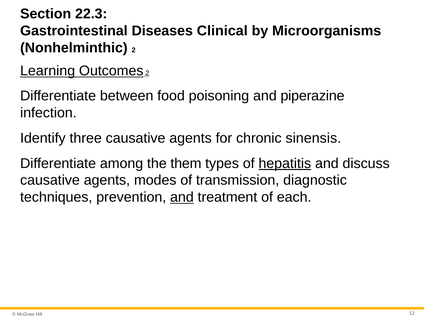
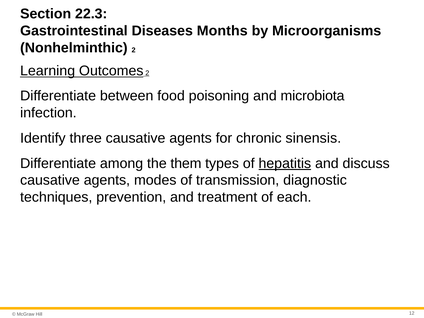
Clinical: Clinical -> Months
piperazine: piperazine -> microbiota
and at (182, 197) underline: present -> none
